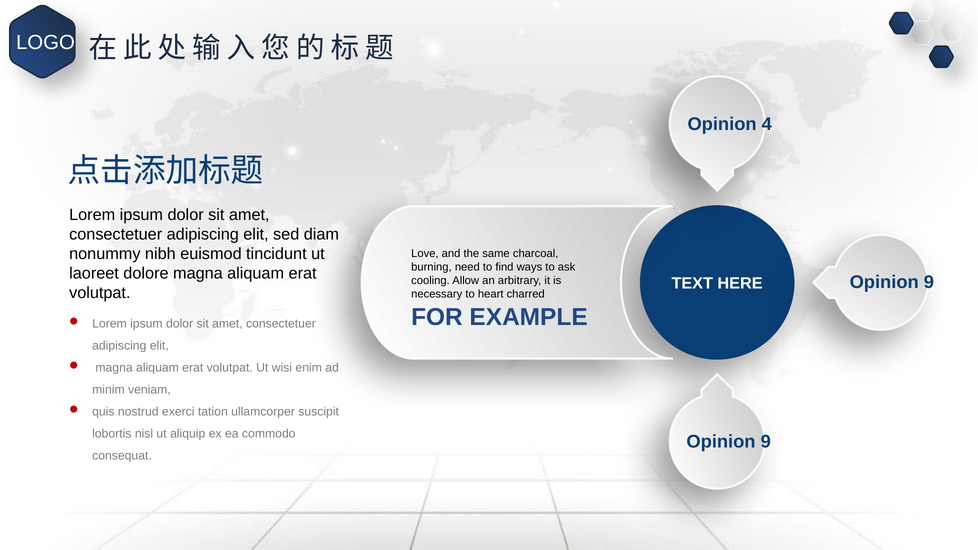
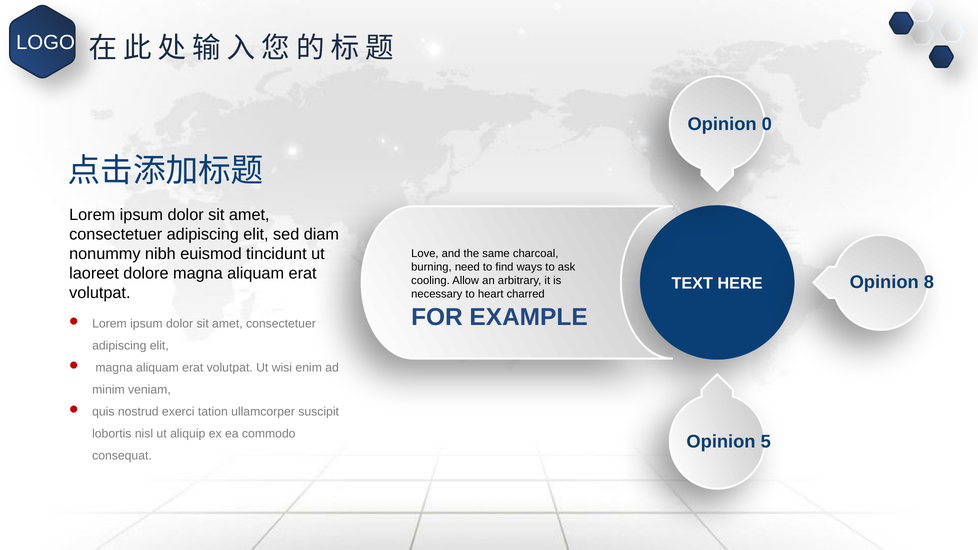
4: 4 -> 0
9 at (929, 282): 9 -> 8
9 at (766, 442): 9 -> 5
